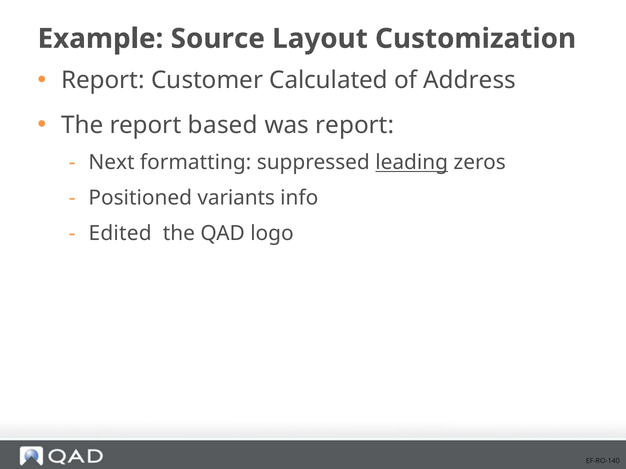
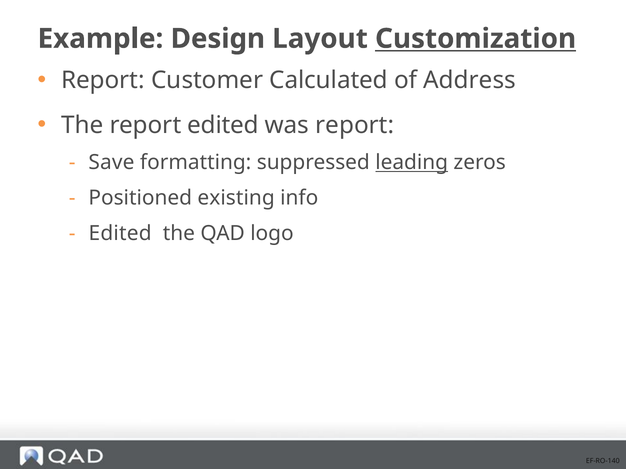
Source: Source -> Design
Customization underline: none -> present
report based: based -> edited
Next: Next -> Save
variants: variants -> existing
